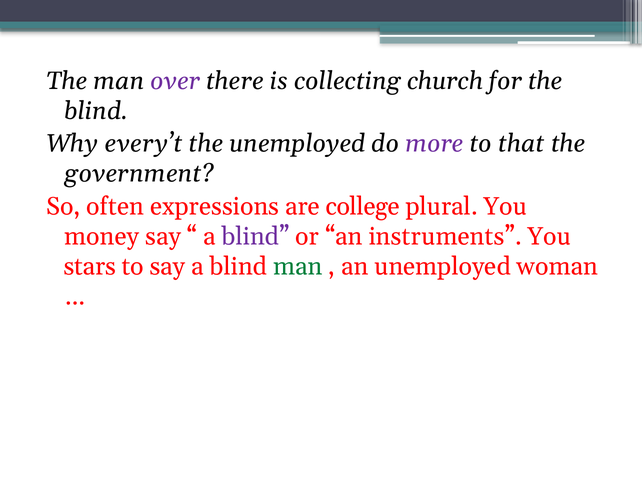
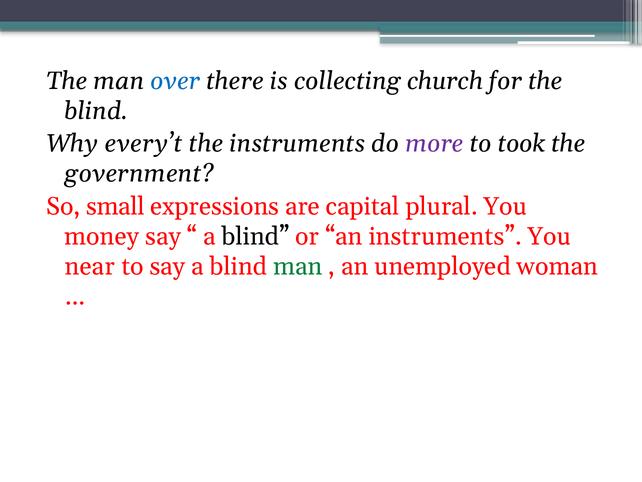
over colour: purple -> blue
the unemployed: unemployed -> instruments
that: that -> took
often: often -> small
college: college -> capital
blind at (256, 236) colour: purple -> black
stars: stars -> near
